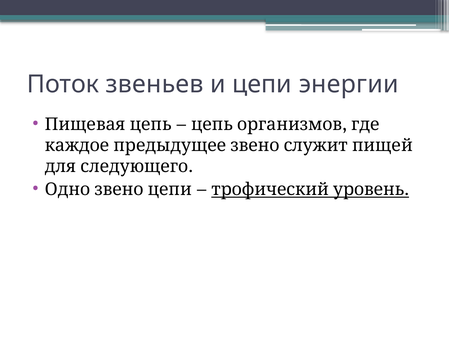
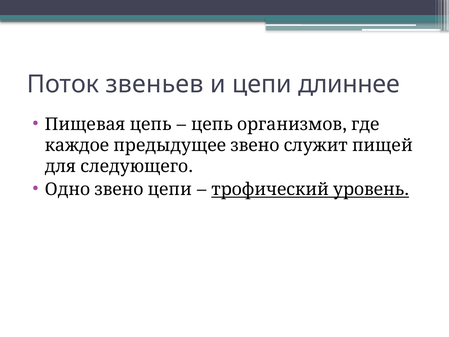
энергии: энергии -> длиннее
